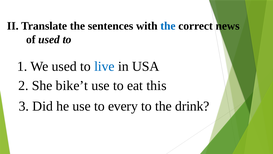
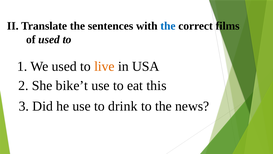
news: news -> films
live colour: blue -> orange
every: every -> drink
drink: drink -> news
